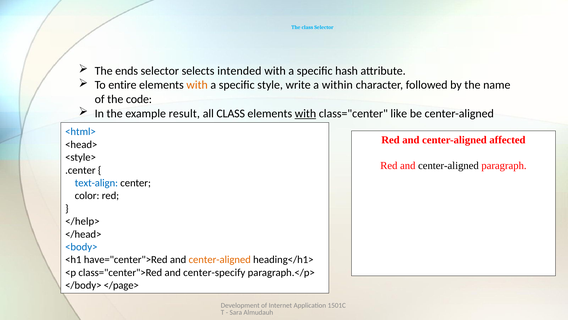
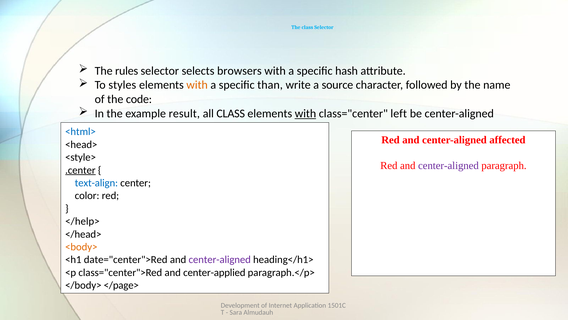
ends: ends -> rules
intended: intended -> browsers
entire: entire -> styles
style: style -> than
within: within -> source
like: like -> left
center-aligned at (448, 165) colour: black -> purple
.center underline: none -> present
<body> colour: blue -> orange
have="center">Red: have="center">Red -> date="center">Red
center-aligned at (220, 259) colour: orange -> purple
center-specify: center-specify -> center-applied
